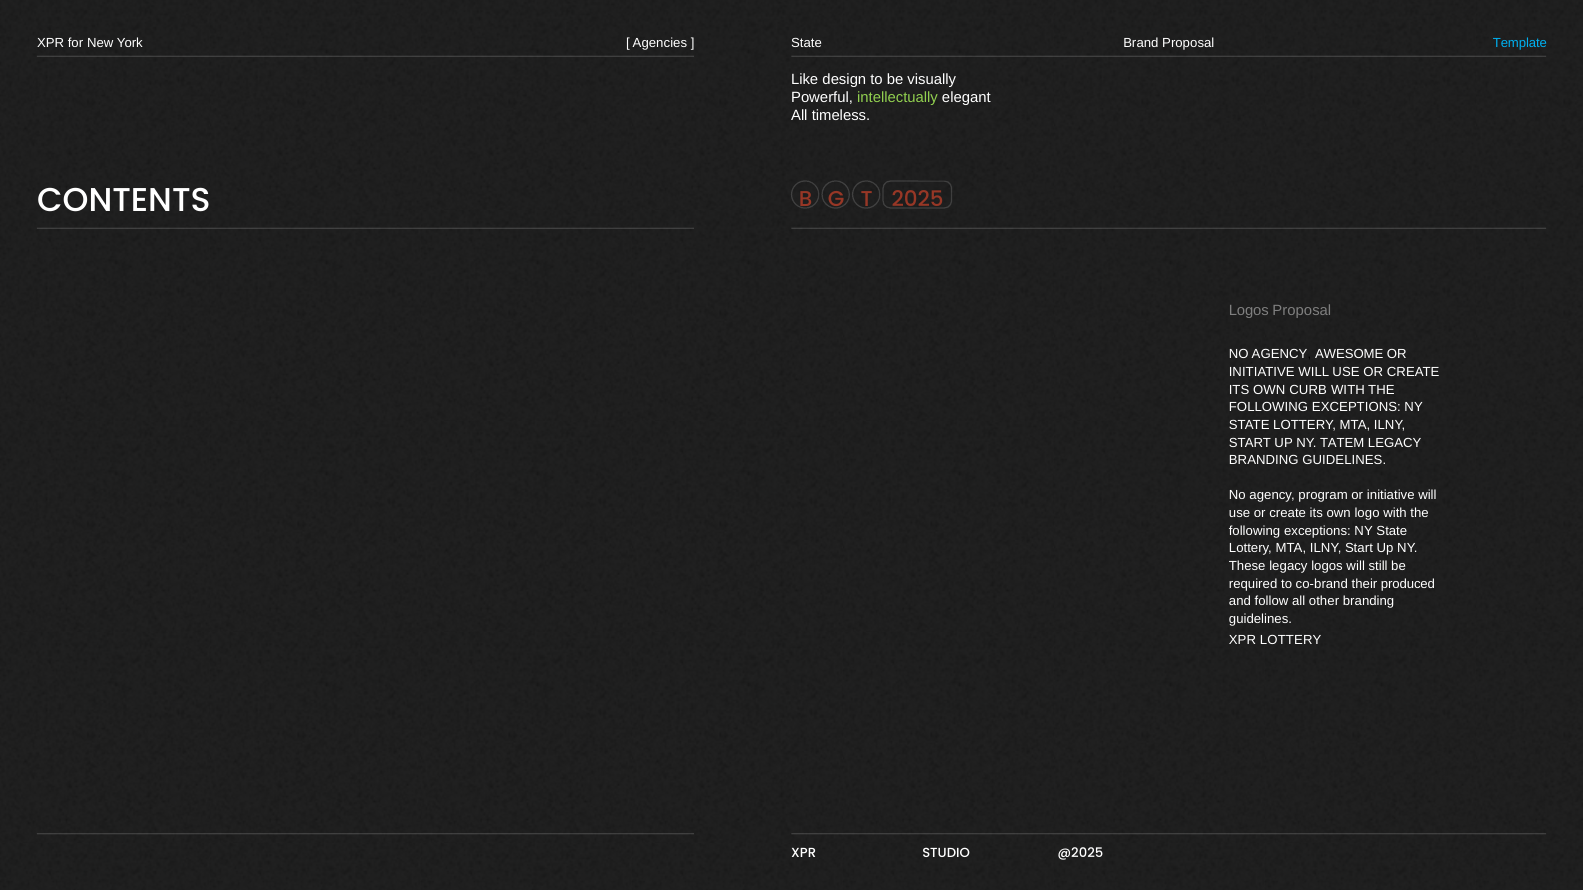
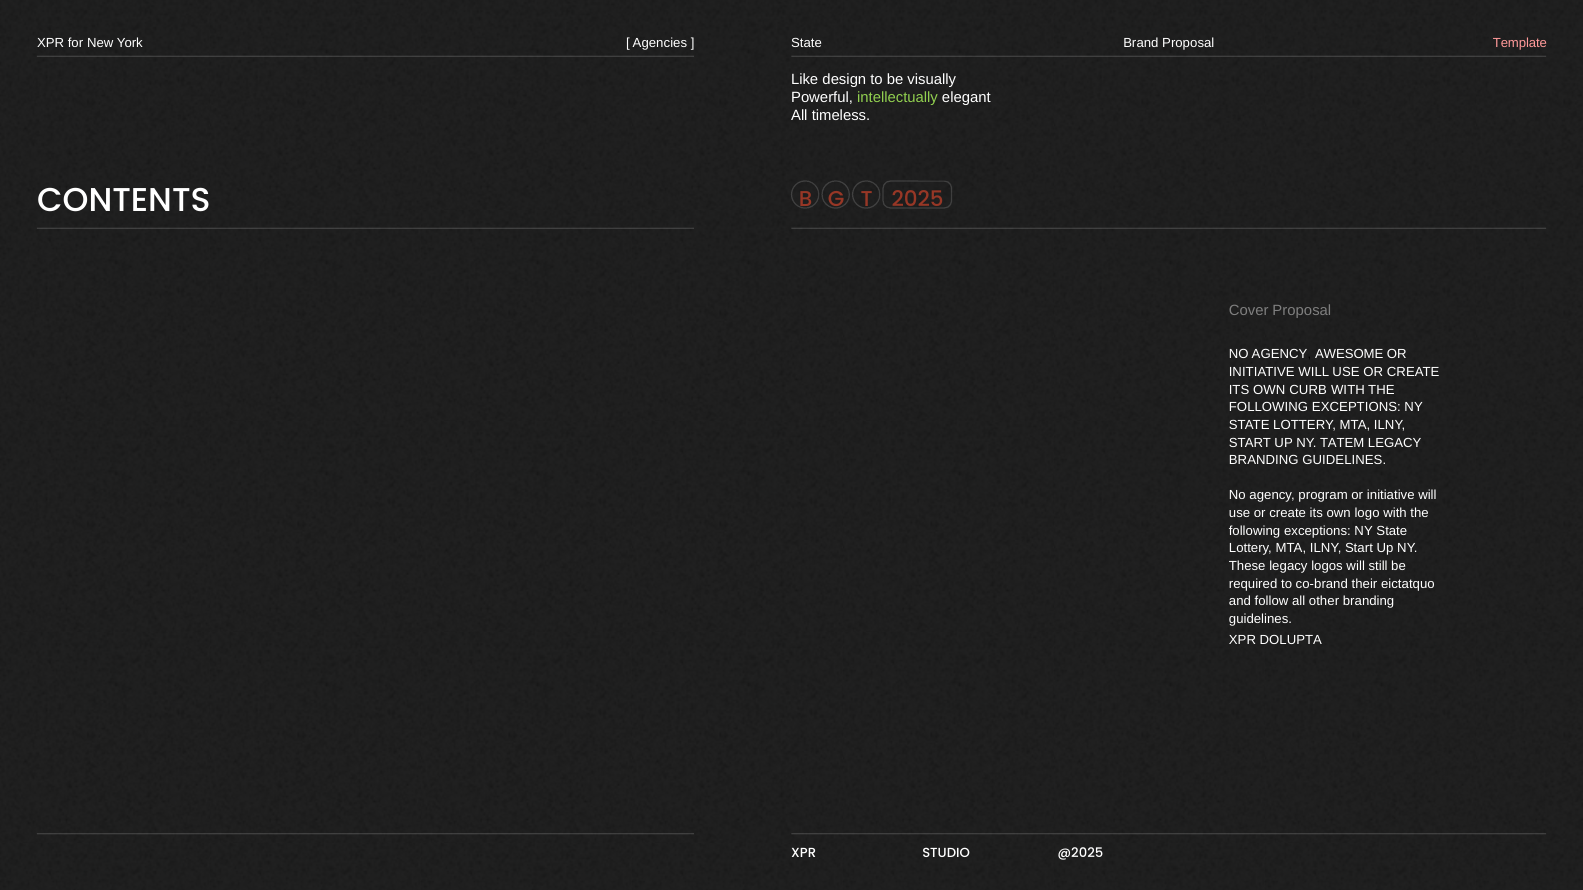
Template colour: light blue -> pink
Logos at (1249, 310): Logos -> Cover
produced: produced -> eictatquo
XPR LOTTERY: LOTTERY -> DOLUPTA
